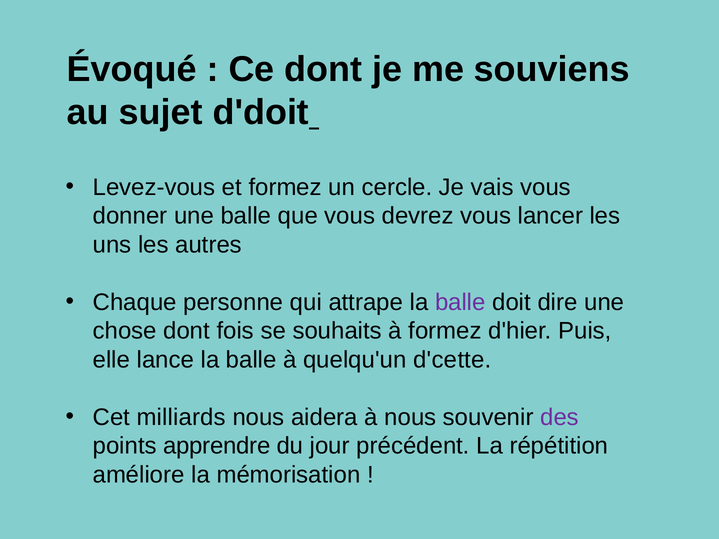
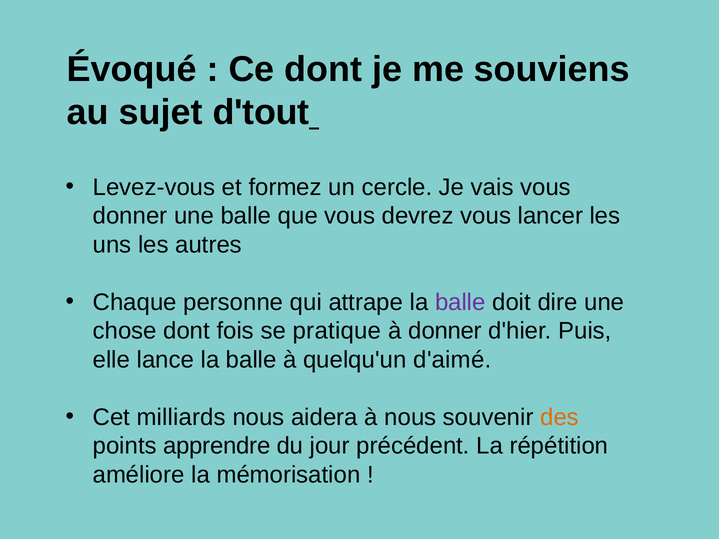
d'doit: d'doit -> d'tout
souhaits: souhaits -> pratique
à formez: formez -> donner
d'cette: d'cette -> d'aimé
des colour: purple -> orange
